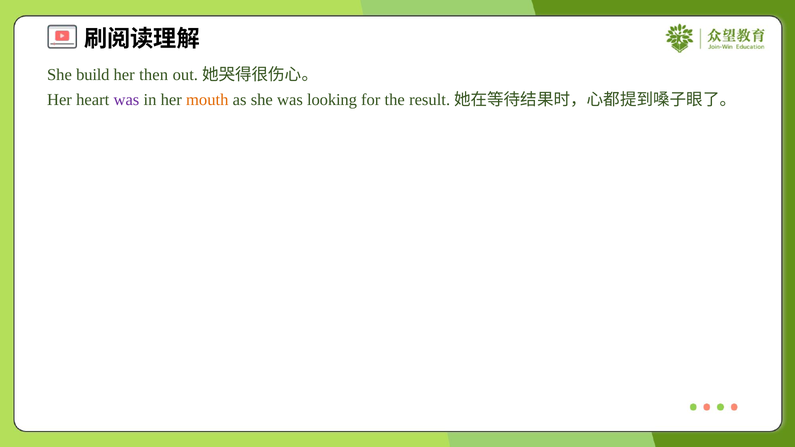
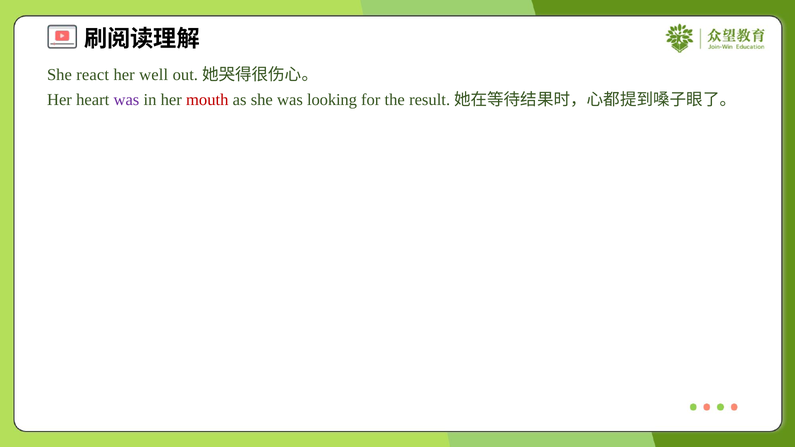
build: build -> react
then: then -> well
mouth colour: orange -> red
